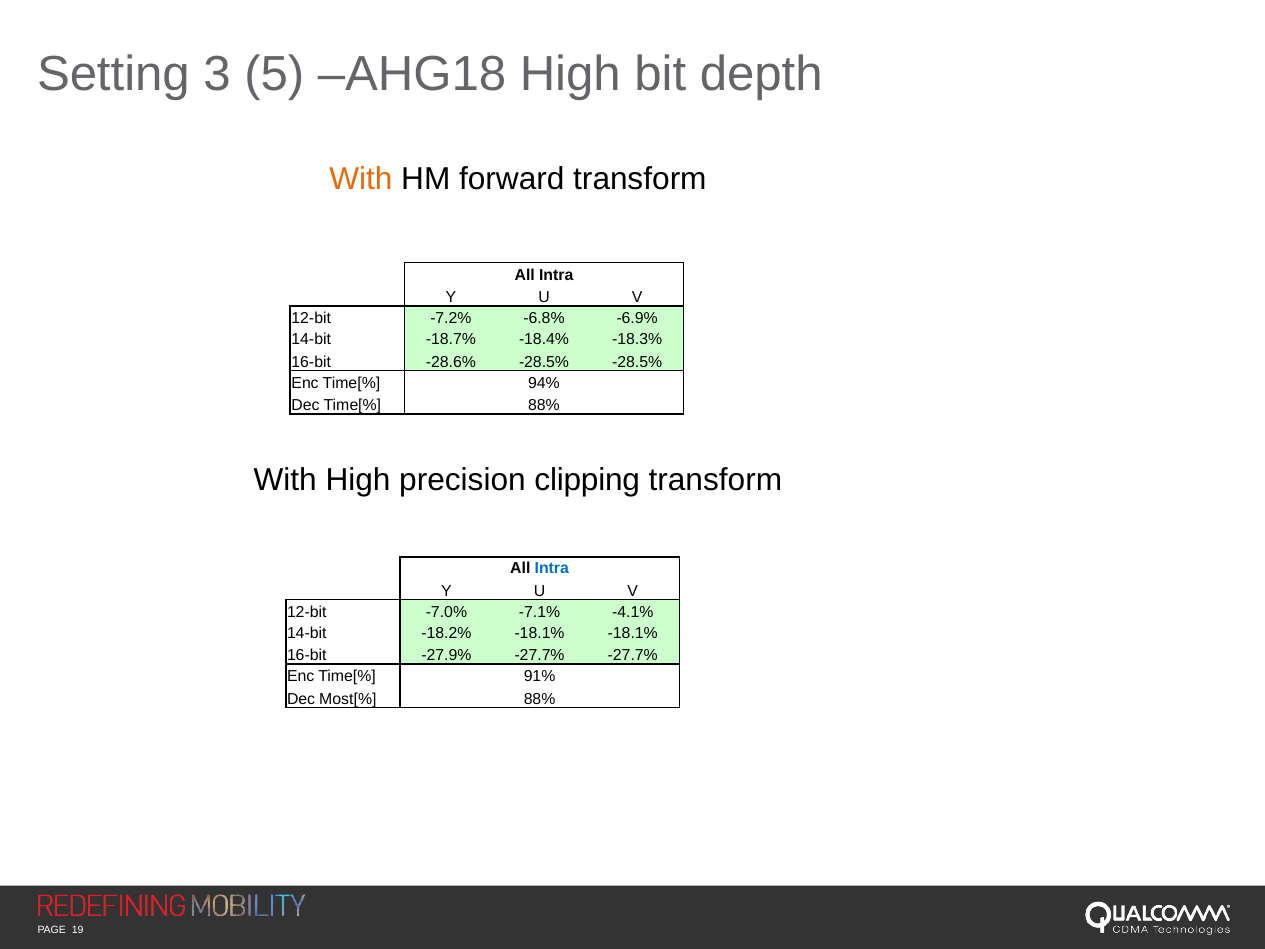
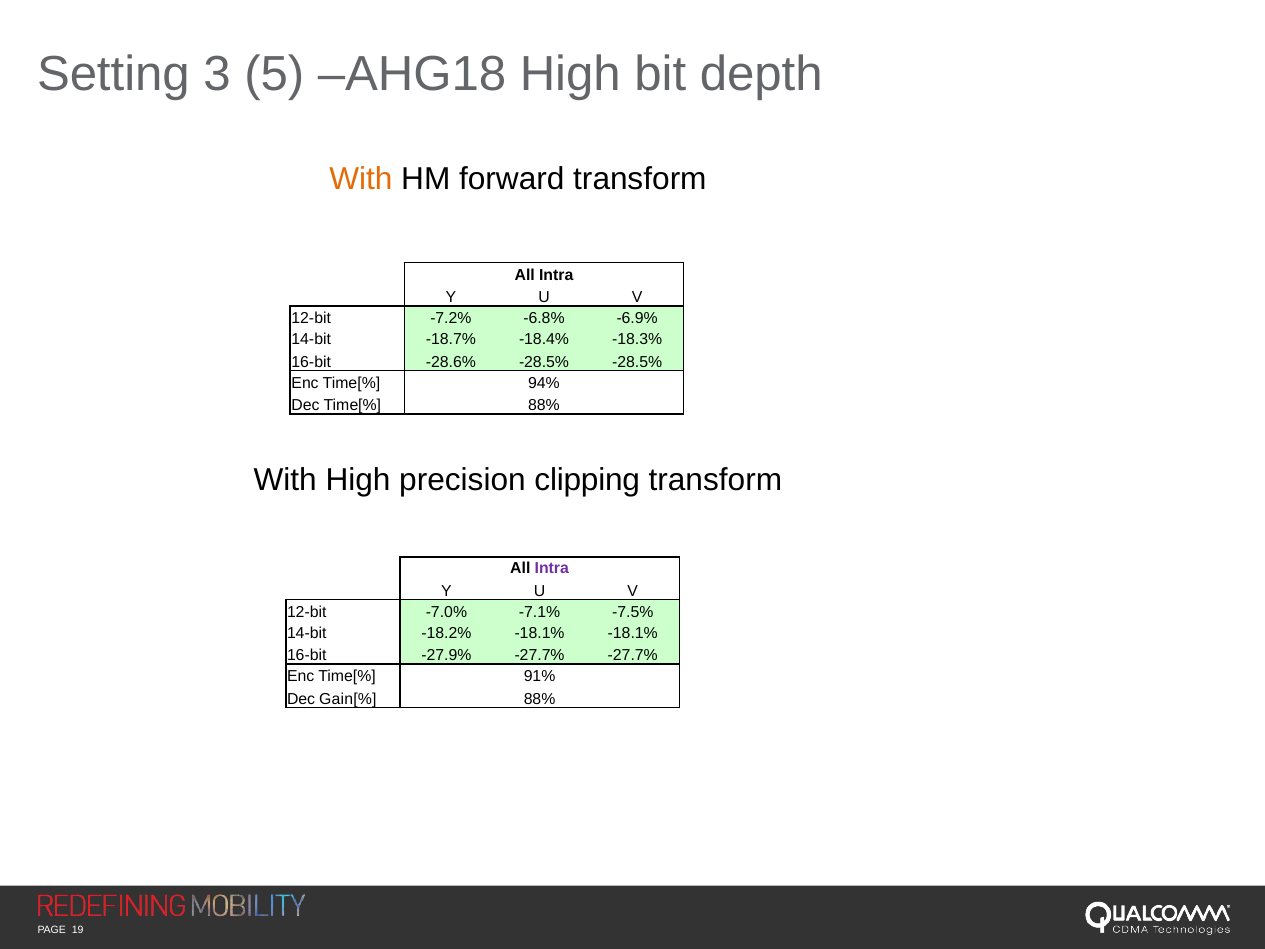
Intra at (552, 569) colour: blue -> purple
-4.1%: -4.1% -> -7.5%
Most[%: Most[% -> Gain[%
